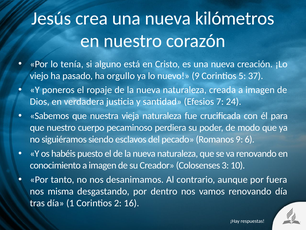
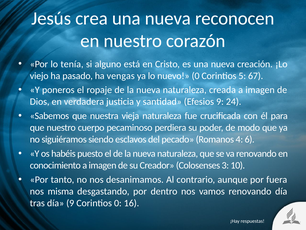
kilómetros: kilómetros -> reconocen
orgullo: orgullo -> vengas
nuevo 9: 9 -> 0
37: 37 -> 67
Efesios 7: 7 -> 9
Romanos 9: 9 -> 4
día 1: 1 -> 9
Corintios 2: 2 -> 0
